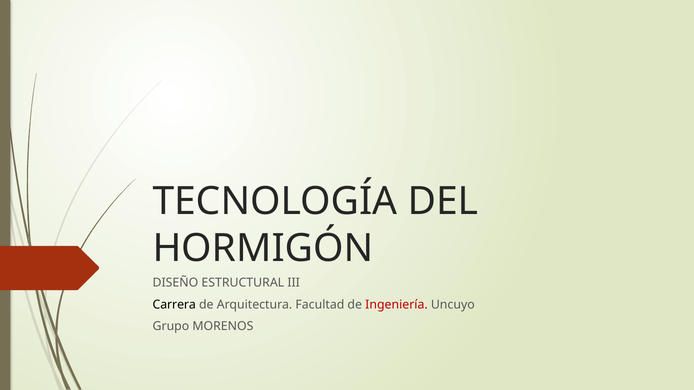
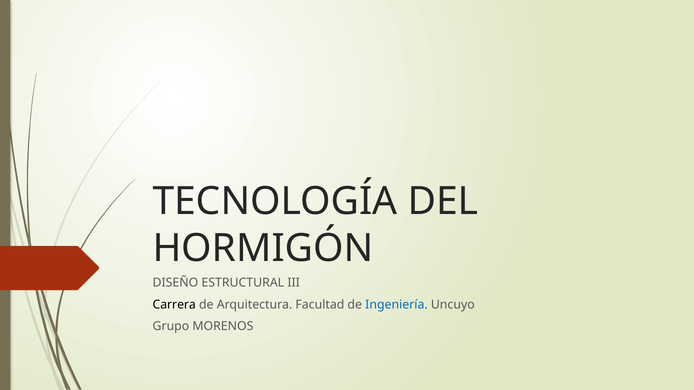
Ingeniería colour: red -> blue
